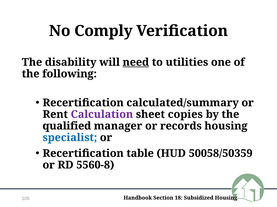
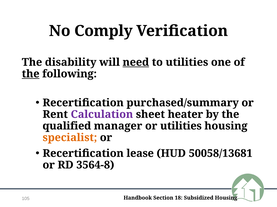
the at (31, 74) underline: none -> present
calculated/summary: calculated/summary -> purchased/summary
copies: copies -> heater
or records: records -> utilities
specialist colour: blue -> orange
table: table -> lease
50058/50359: 50058/50359 -> 50058/13681
5560-8: 5560-8 -> 3564-8
